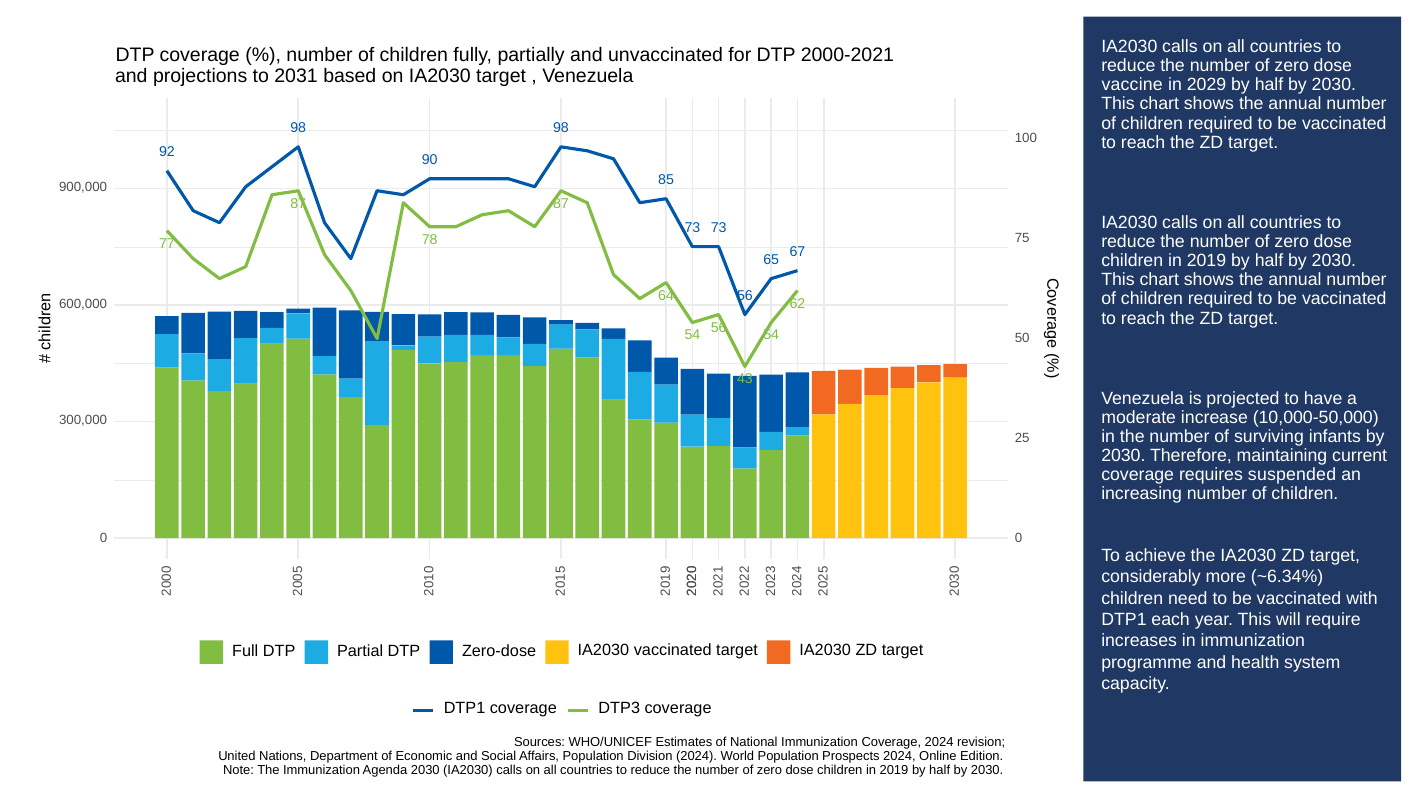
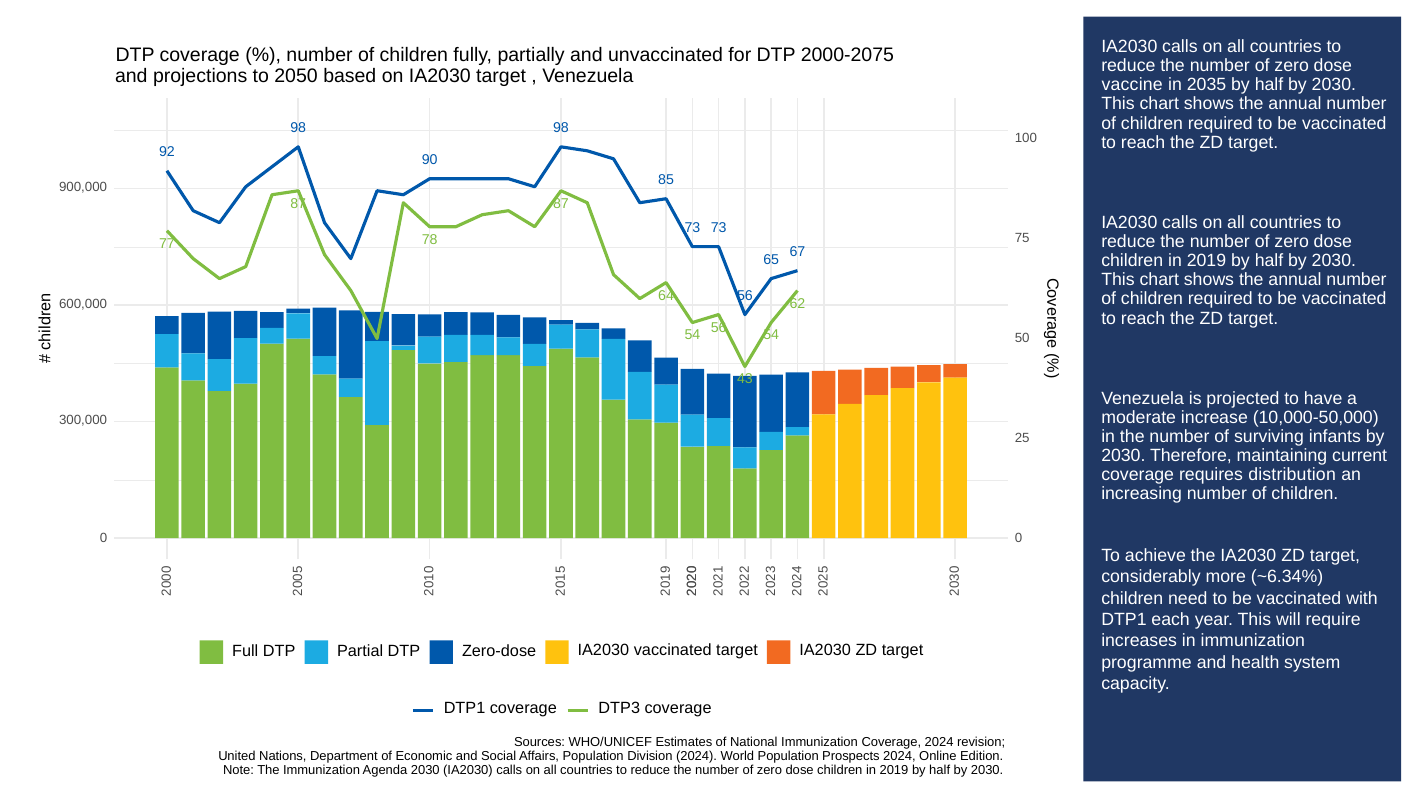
2000-2021: 2000-2021 -> 2000-2075
2031: 2031 -> 2050
2029: 2029 -> 2035
suspended: suspended -> distribution
